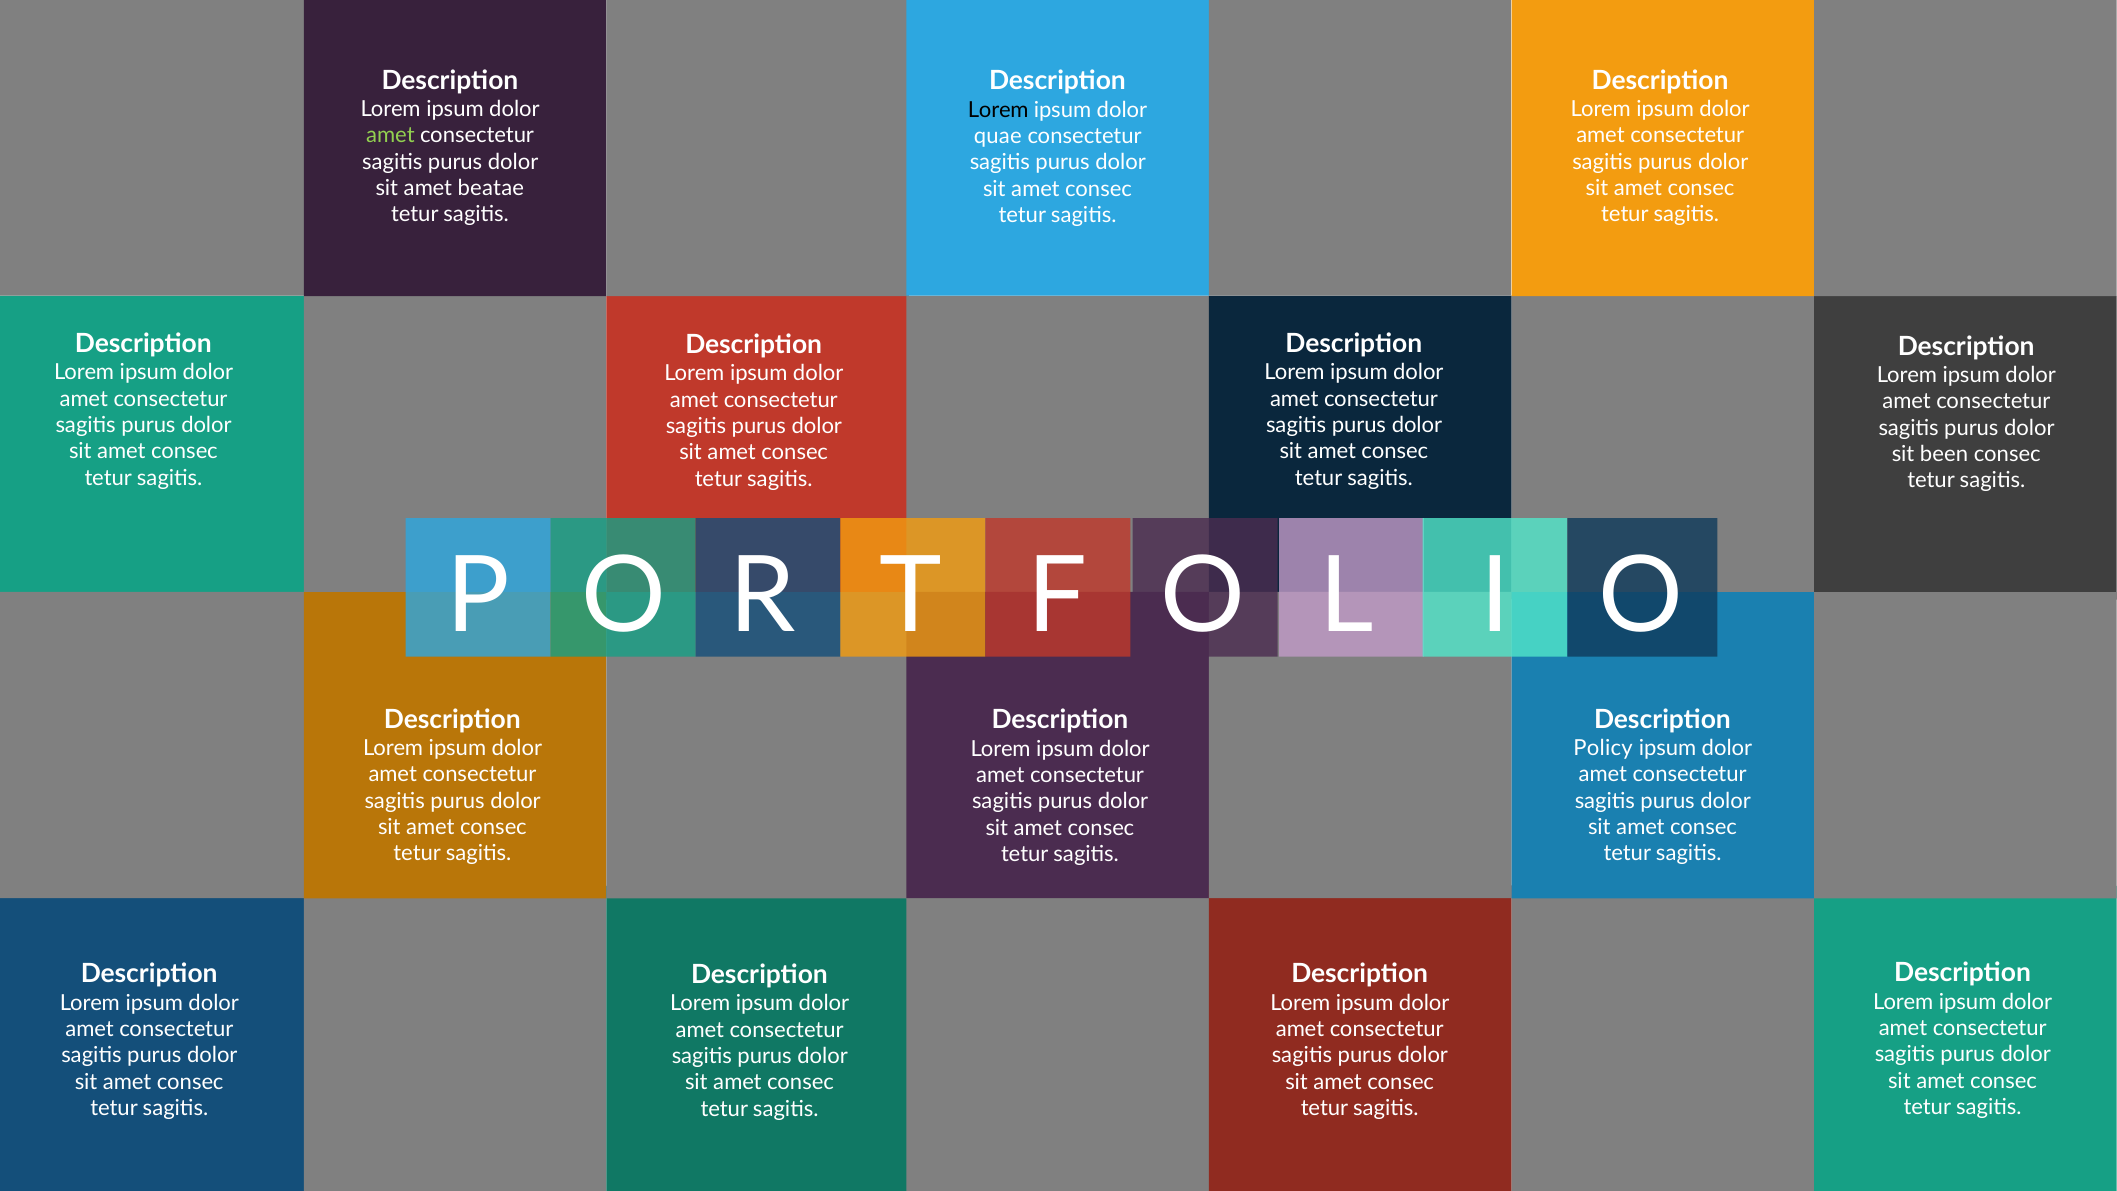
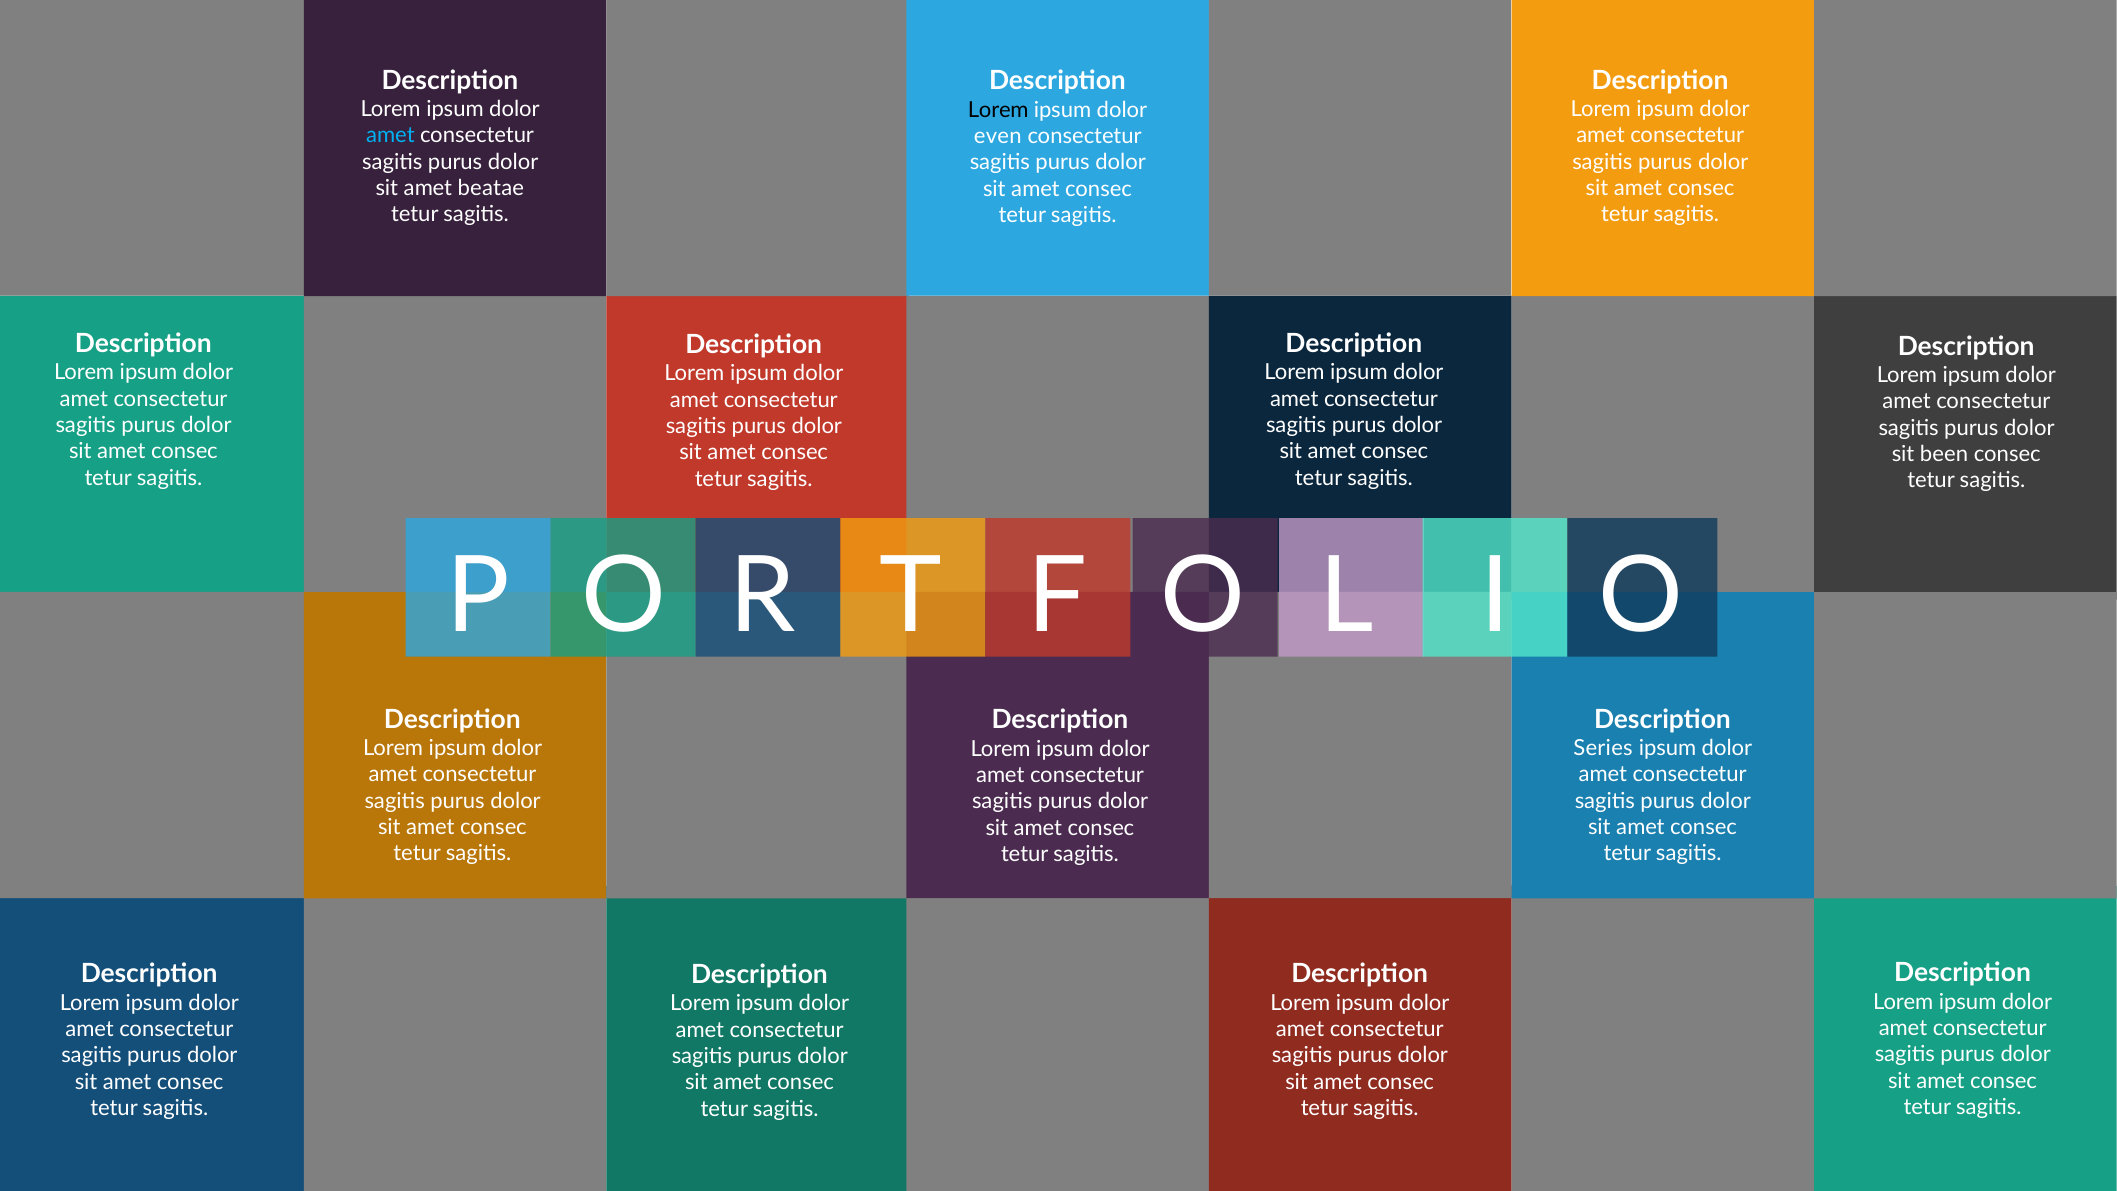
amet at (390, 135) colour: light green -> light blue
quae: quae -> even
Policy: Policy -> Series
